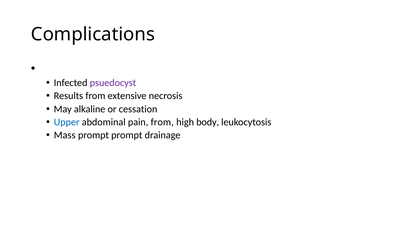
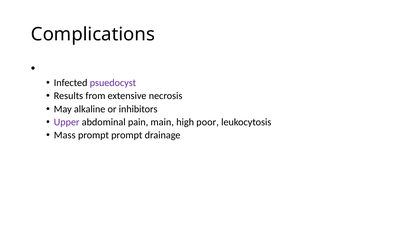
cessation: cessation -> inhibitors
Upper colour: blue -> purple
pain from: from -> main
body: body -> poor
